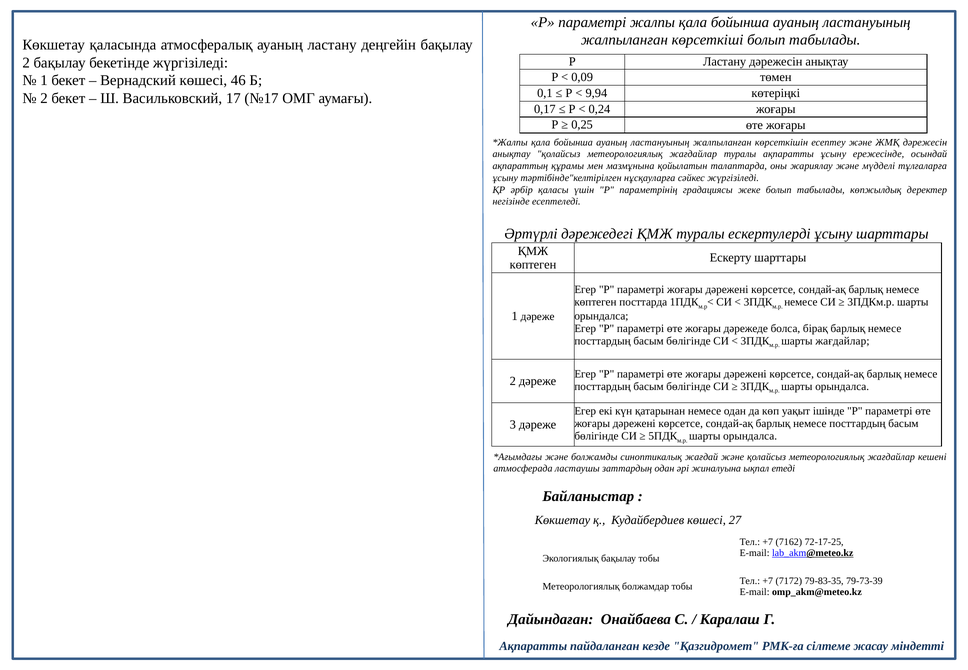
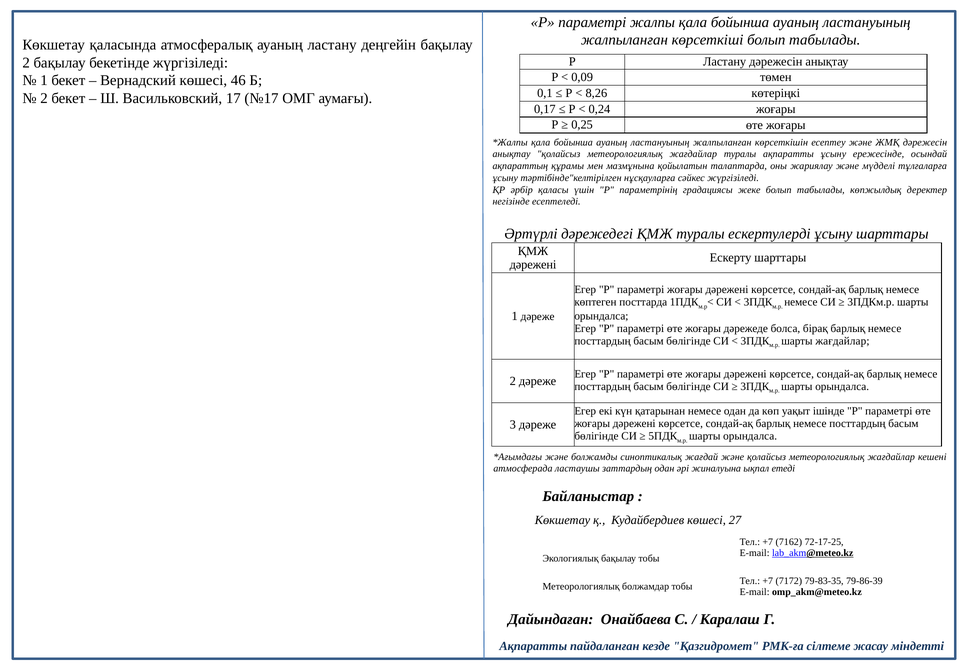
9,94: 9,94 -> 8,26
көптеген at (533, 265): көптеген -> дәрежені
79-73-39: 79-73-39 -> 79-86-39
